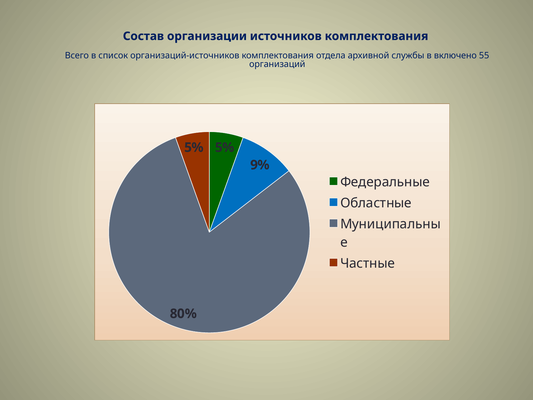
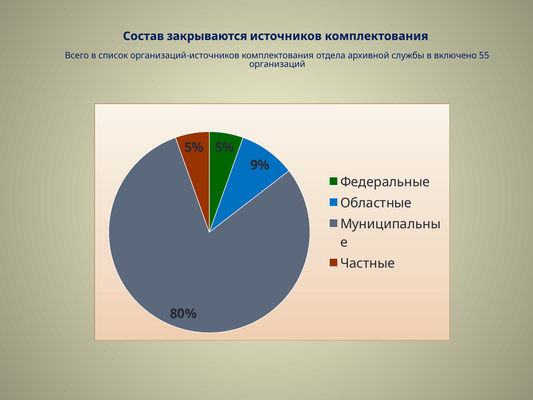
организации: организации -> закрываются
